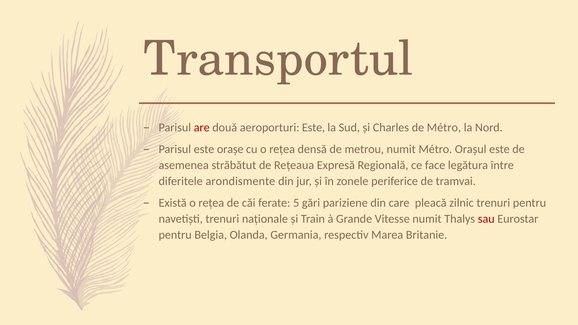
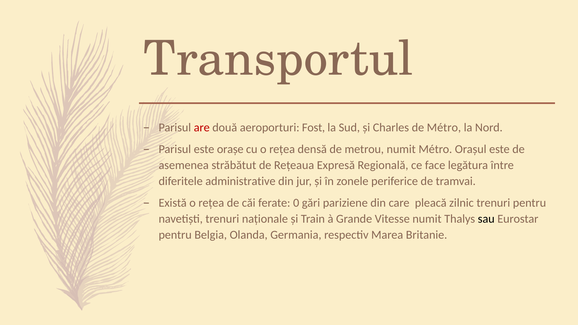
aeroporturi Este: Este -> Fost
arondismente: arondismente -> administrative
5: 5 -> 0
sau colour: red -> black
